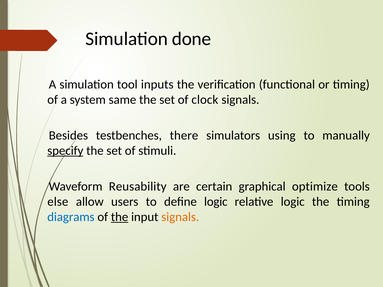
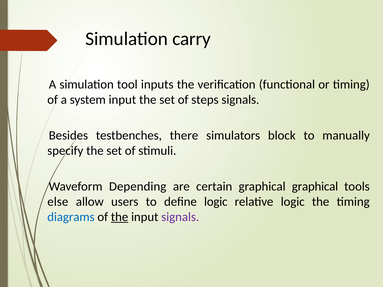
done: done -> carry
system same: same -> input
clock: clock -> steps
using: using -> block
specify underline: present -> none
Reusability: Reusability -> Depending
graphical optimize: optimize -> graphical
signals at (180, 217) colour: orange -> purple
